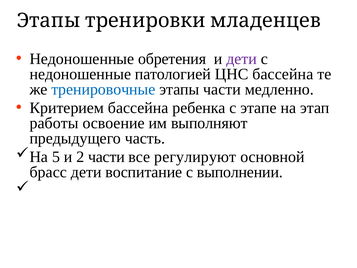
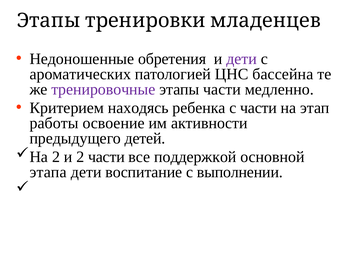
недоношенные at (80, 74): недоношенные -> ароматических
тренировочные colour: blue -> purple
Критерием бассейна: бассейна -> находясь
с этапе: этапе -> части
выполняют: выполняют -> активности
часть: часть -> детей
На 5: 5 -> 2
регулируют: регулируют -> поддержкой
брасс: брасс -> этапа
